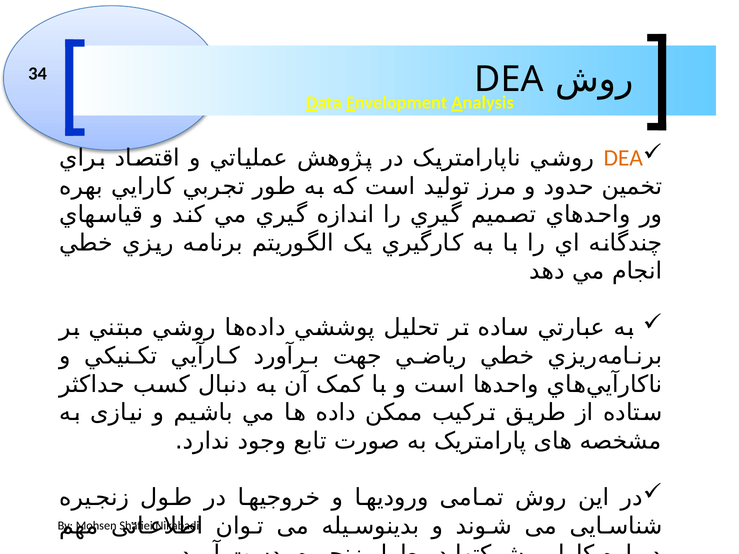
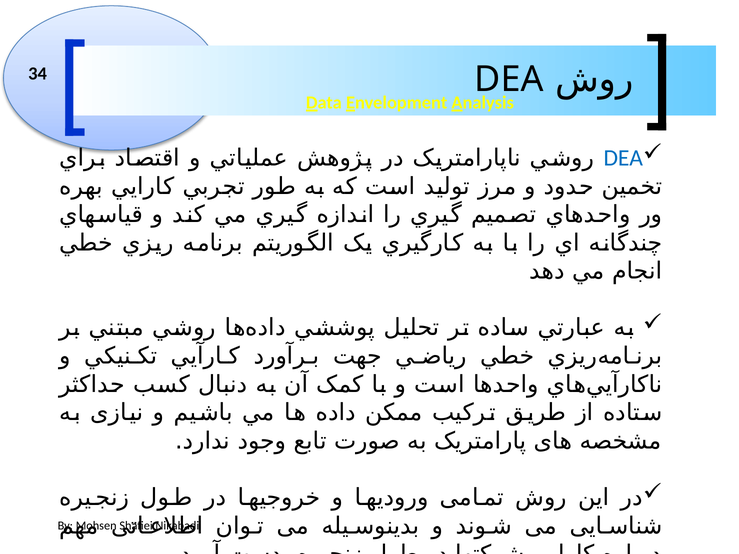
DEA at (623, 158) colour: orange -> blue
